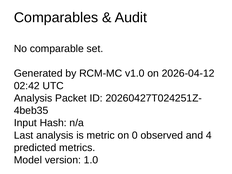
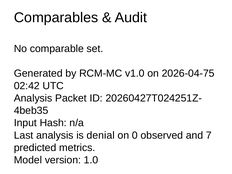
2026-04-12: 2026-04-12 -> 2026-04-75
metric: metric -> denial
4: 4 -> 7
